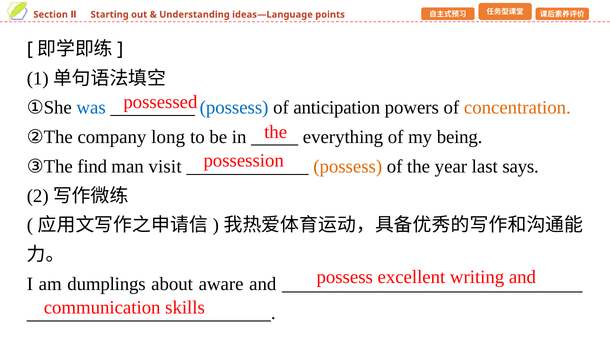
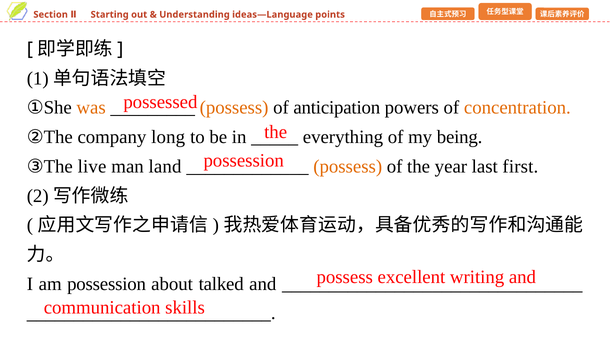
was colour: blue -> orange
possess at (234, 108) colour: blue -> orange
find: find -> live
visit: visit -> land
says: says -> first
am dumplings: dumplings -> possession
aware: aware -> talked
